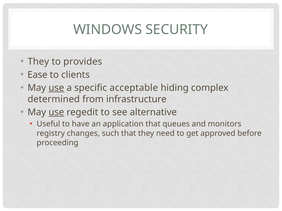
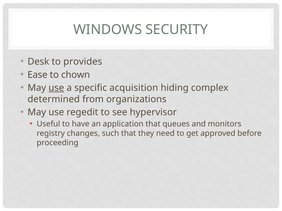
They at (38, 62): They -> Desk
clients: clients -> chown
acceptable: acceptable -> acquisition
infrastructure: infrastructure -> organizations
use at (56, 113) underline: present -> none
alternative: alternative -> hypervisor
